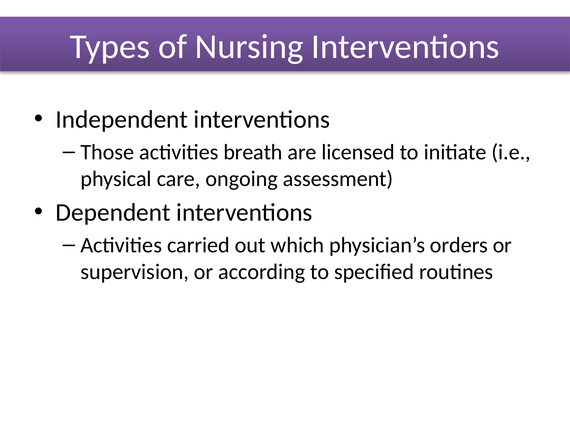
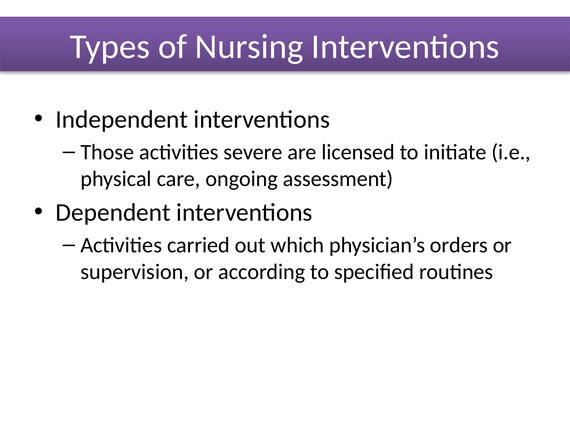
breath: breath -> severe
